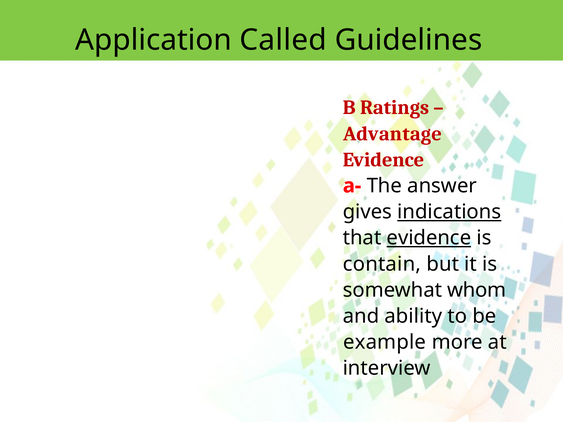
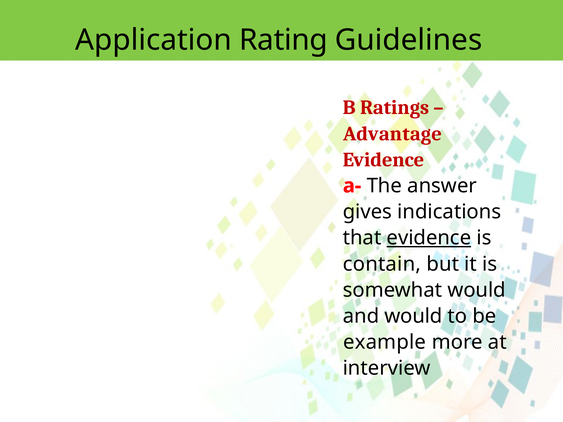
Called: Called -> Rating
indications underline: present -> none
somewhat whom: whom -> would
and ability: ability -> would
